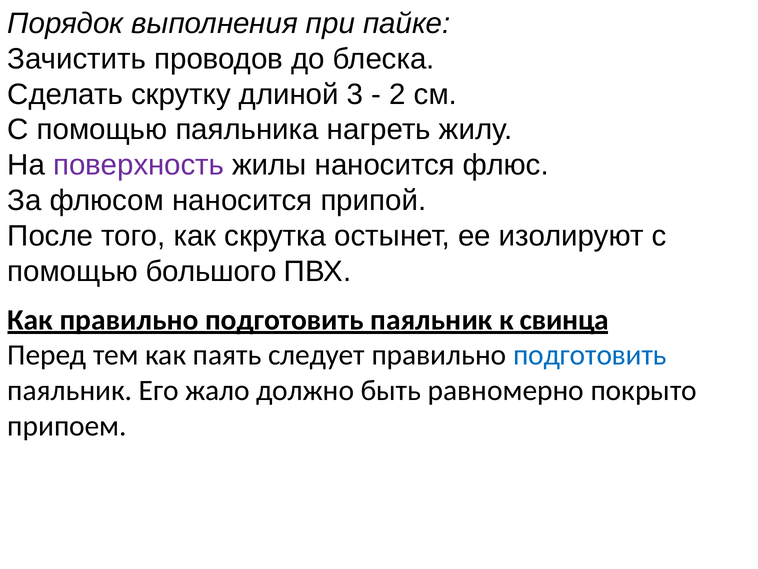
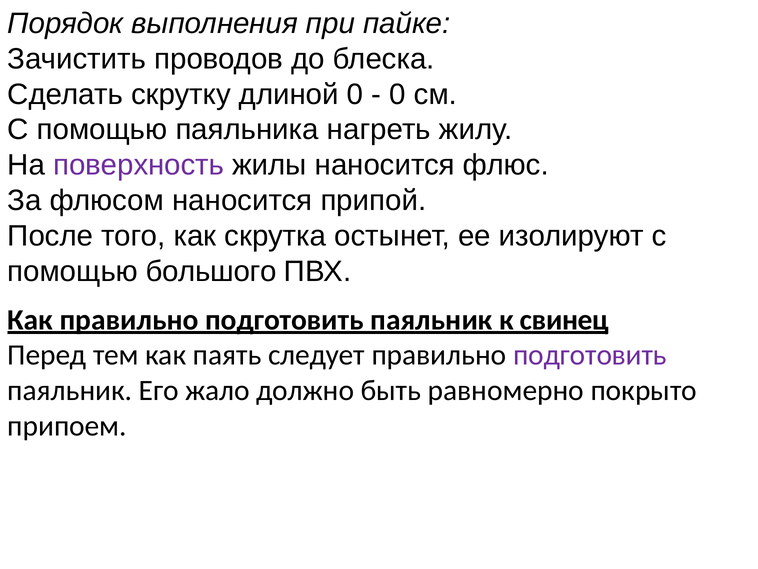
длиной 3: 3 -> 0
2 at (398, 94): 2 -> 0
свинца: свинца -> свинец
подготовить at (590, 355) colour: blue -> purple
